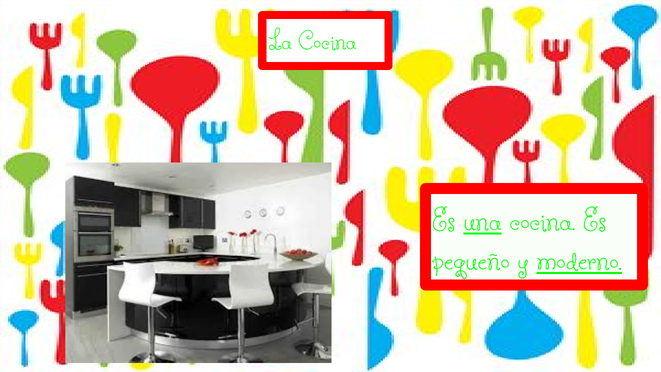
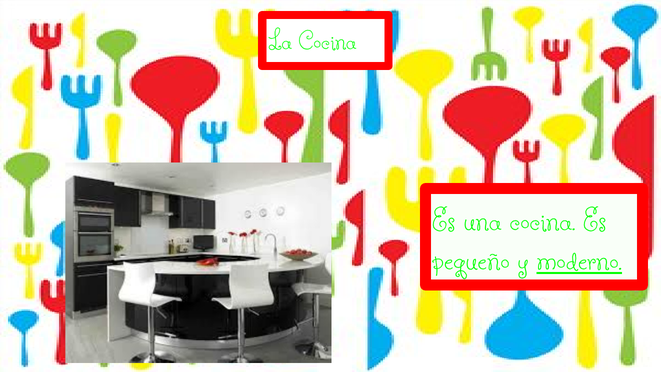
una at (483, 219) underline: present -> none
